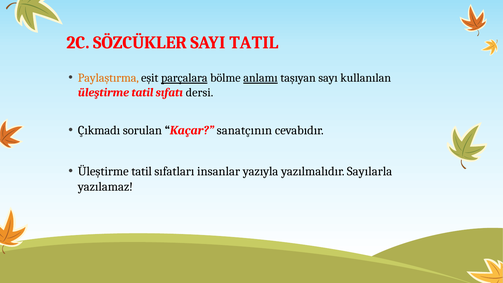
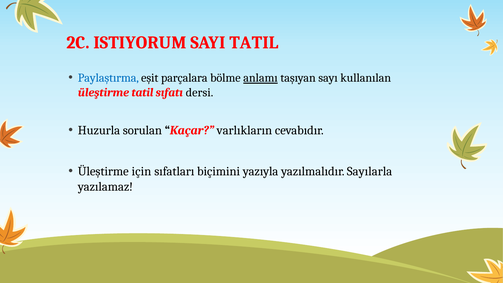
SÖZCÜKLER: SÖZCÜKLER -> ISTIYORUM
Paylaştırma colour: orange -> blue
parçalara underline: present -> none
Çıkmadı: Çıkmadı -> Huzurla
sanatçının: sanatçının -> varlıkların
tatil at (142, 171): tatil -> için
insanlar: insanlar -> biçimini
